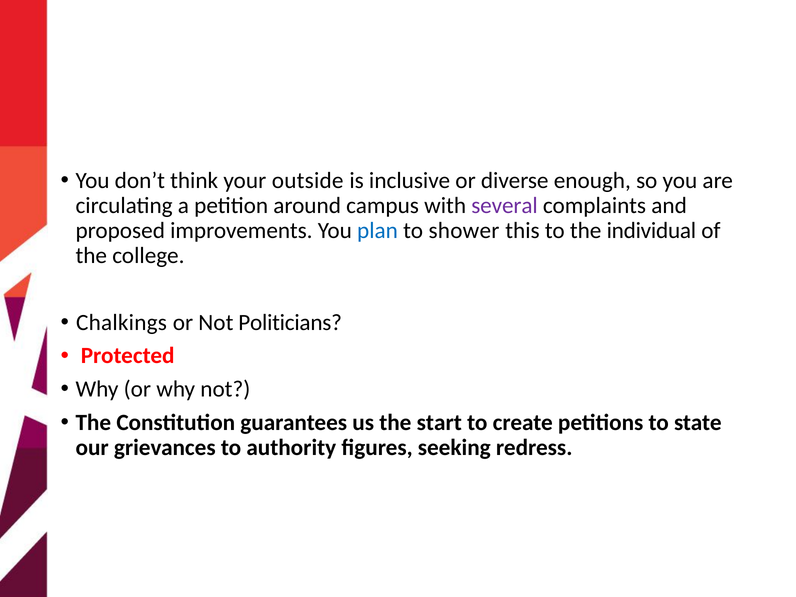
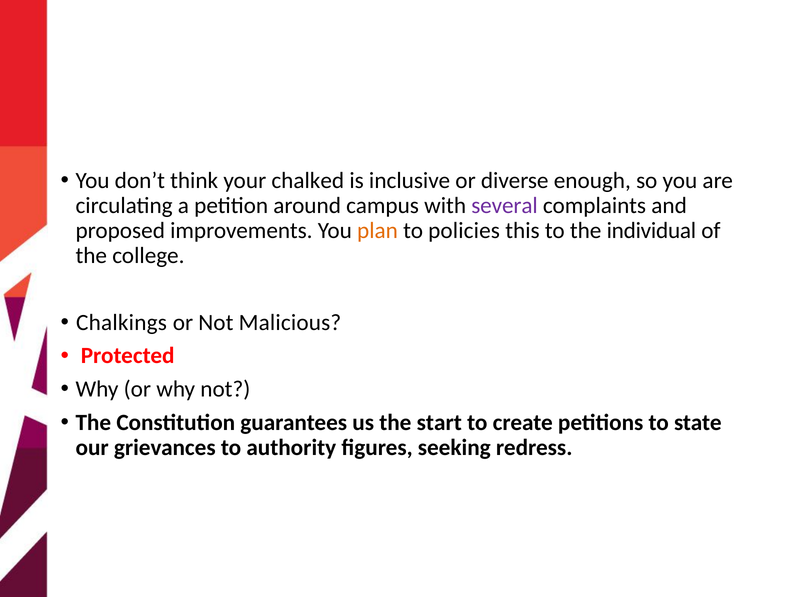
outside: outside -> chalked
plan colour: blue -> orange
shower: shower -> policies
Politicians: Politicians -> Malicious
